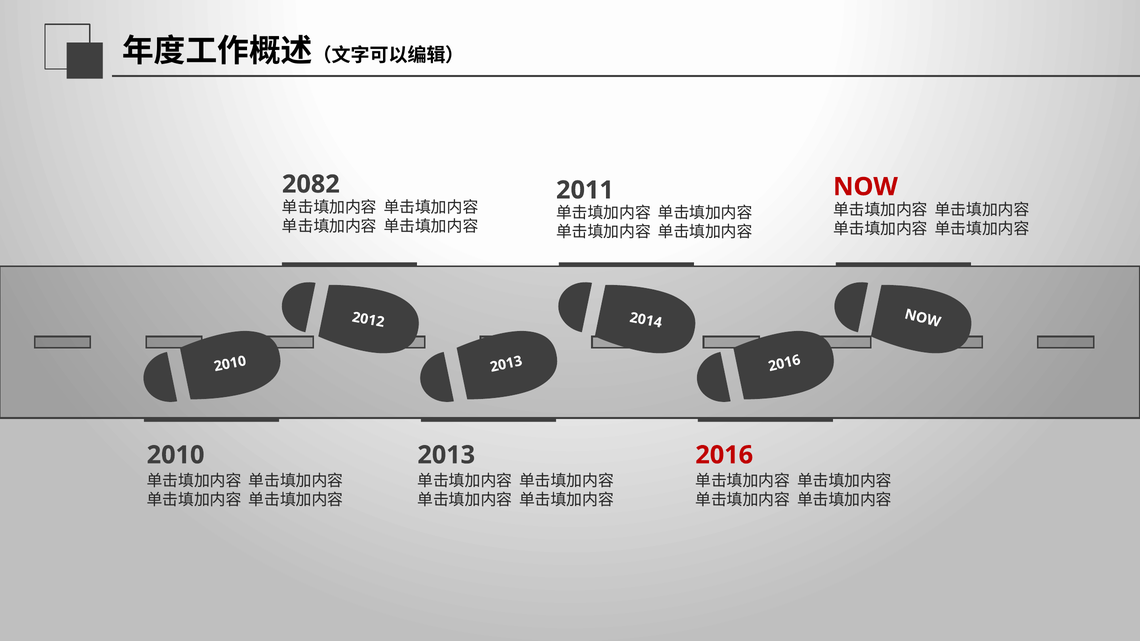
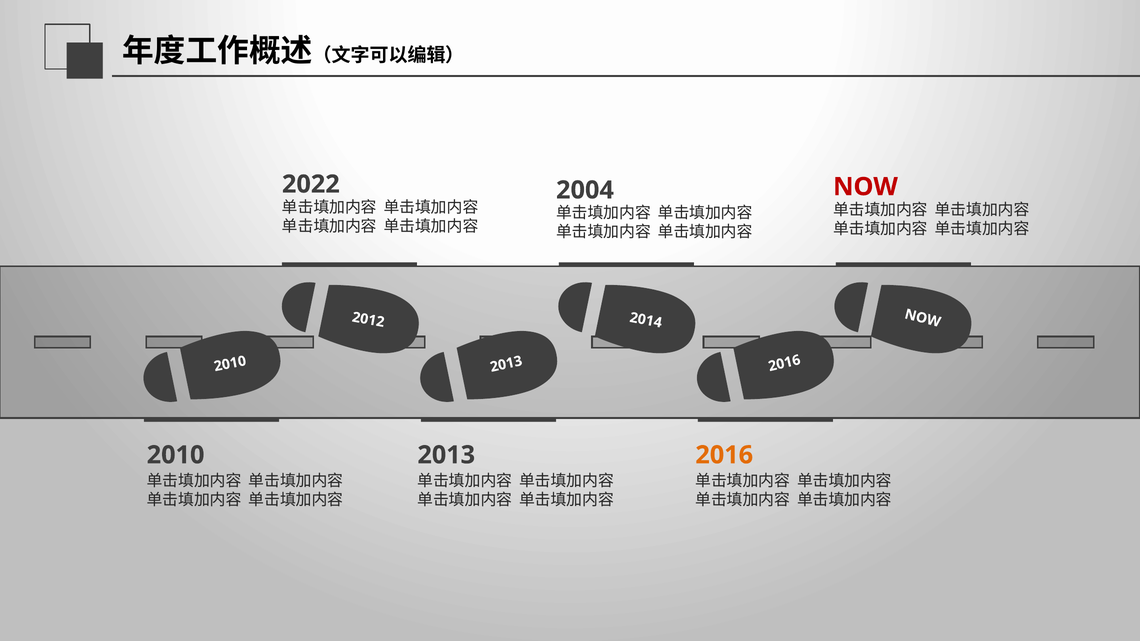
2082: 2082 -> 2022
2011: 2011 -> 2004
2016 at (724, 455) colour: red -> orange
